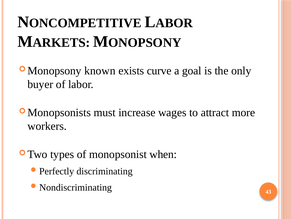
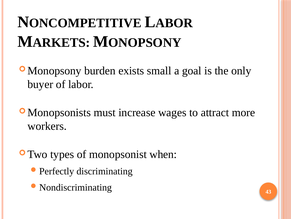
known: known -> burden
curve: curve -> small
